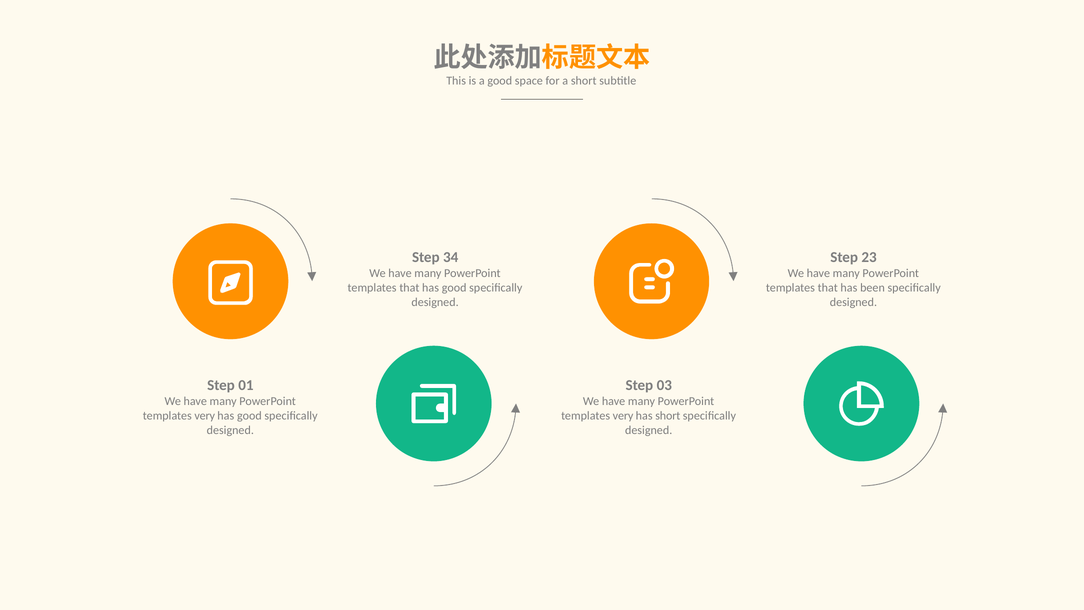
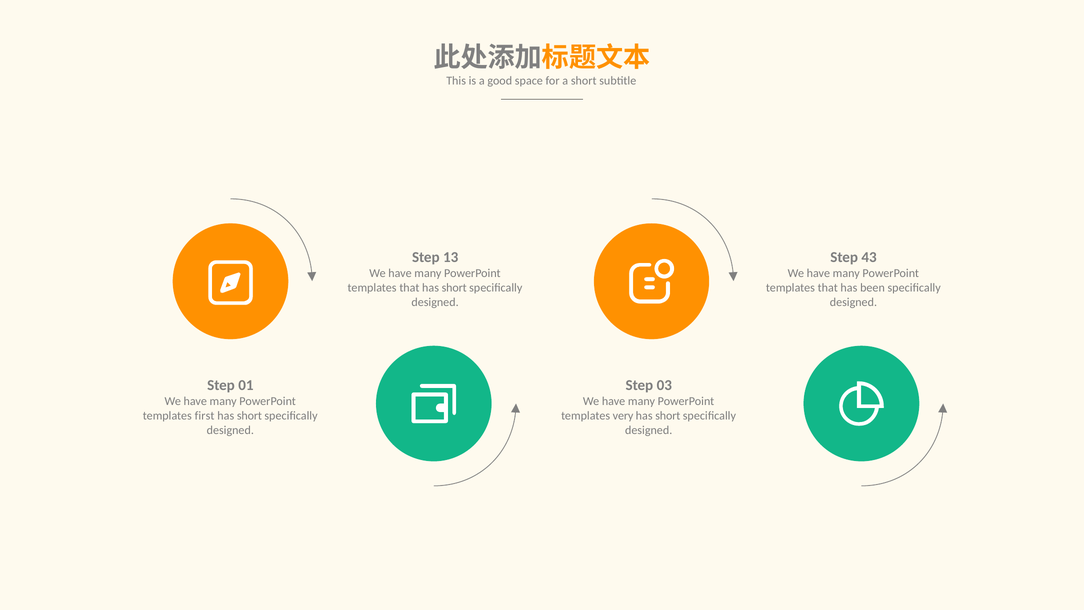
34: 34 -> 13
23: 23 -> 43
that has good: good -> short
very at (205, 416): very -> first
good at (249, 416): good -> short
